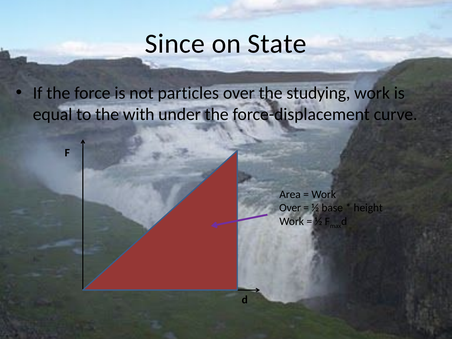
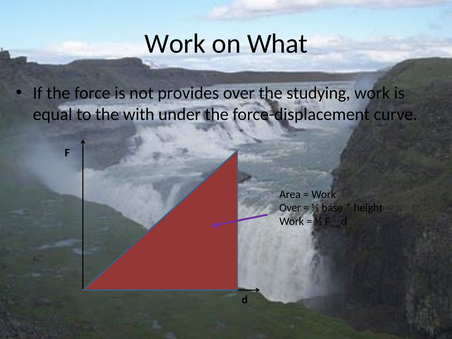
Since at (175, 44): Since -> Work
State: State -> What
particles: particles -> provides
